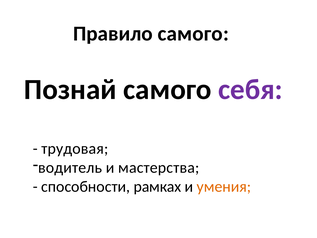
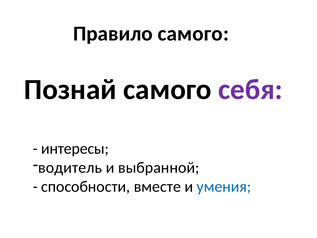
трудовая: трудовая -> интересы
мастерства: мастерства -> выбранной
рамках: рамках -> вместе
умения colour: orange -> blue
